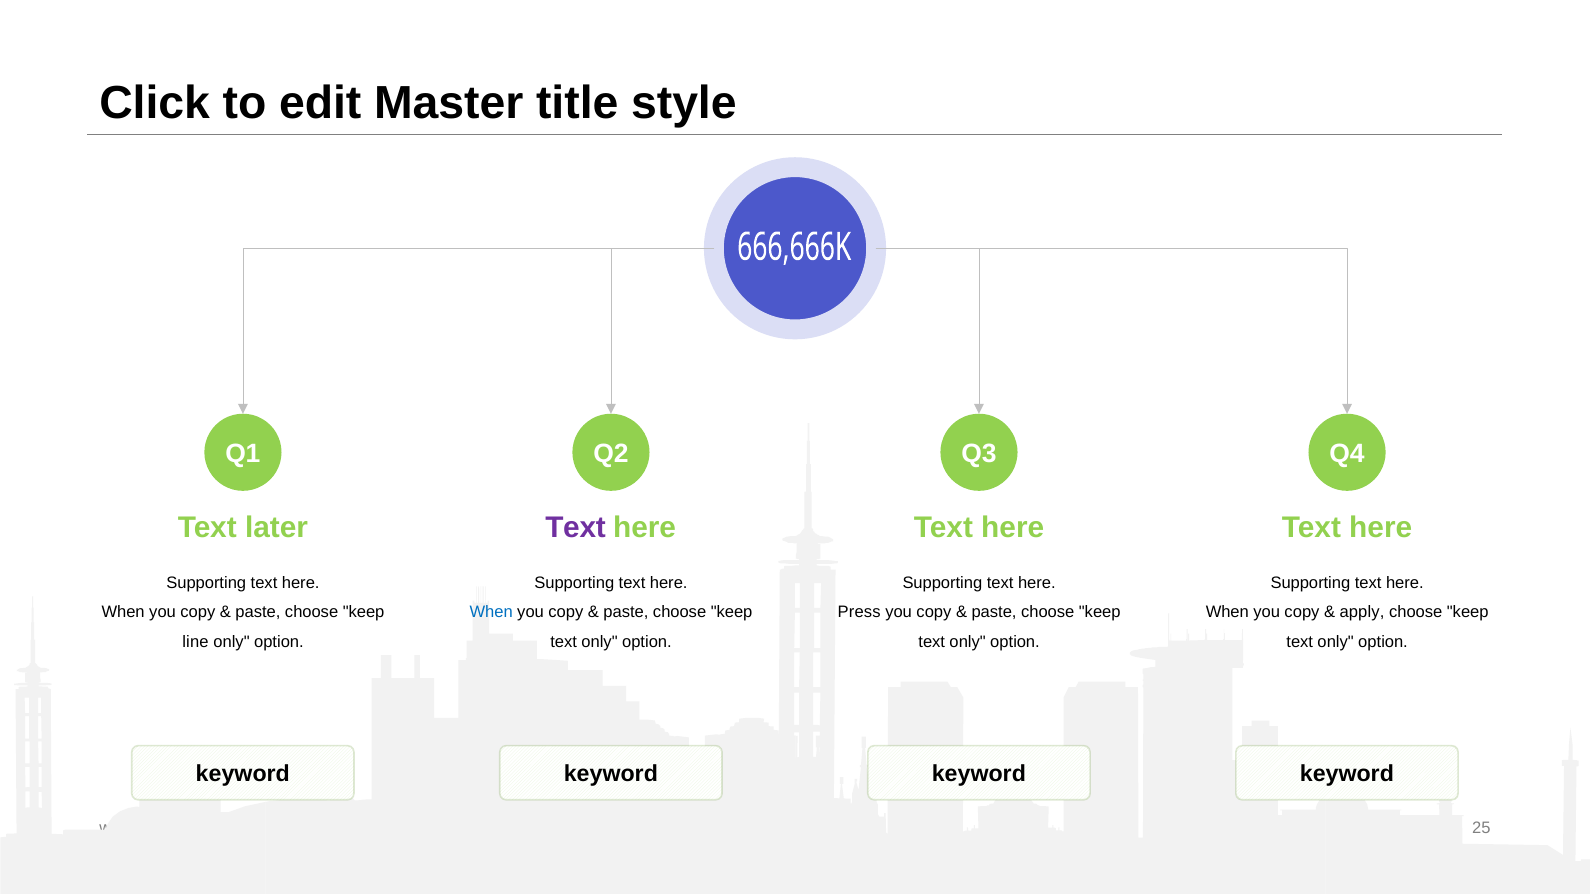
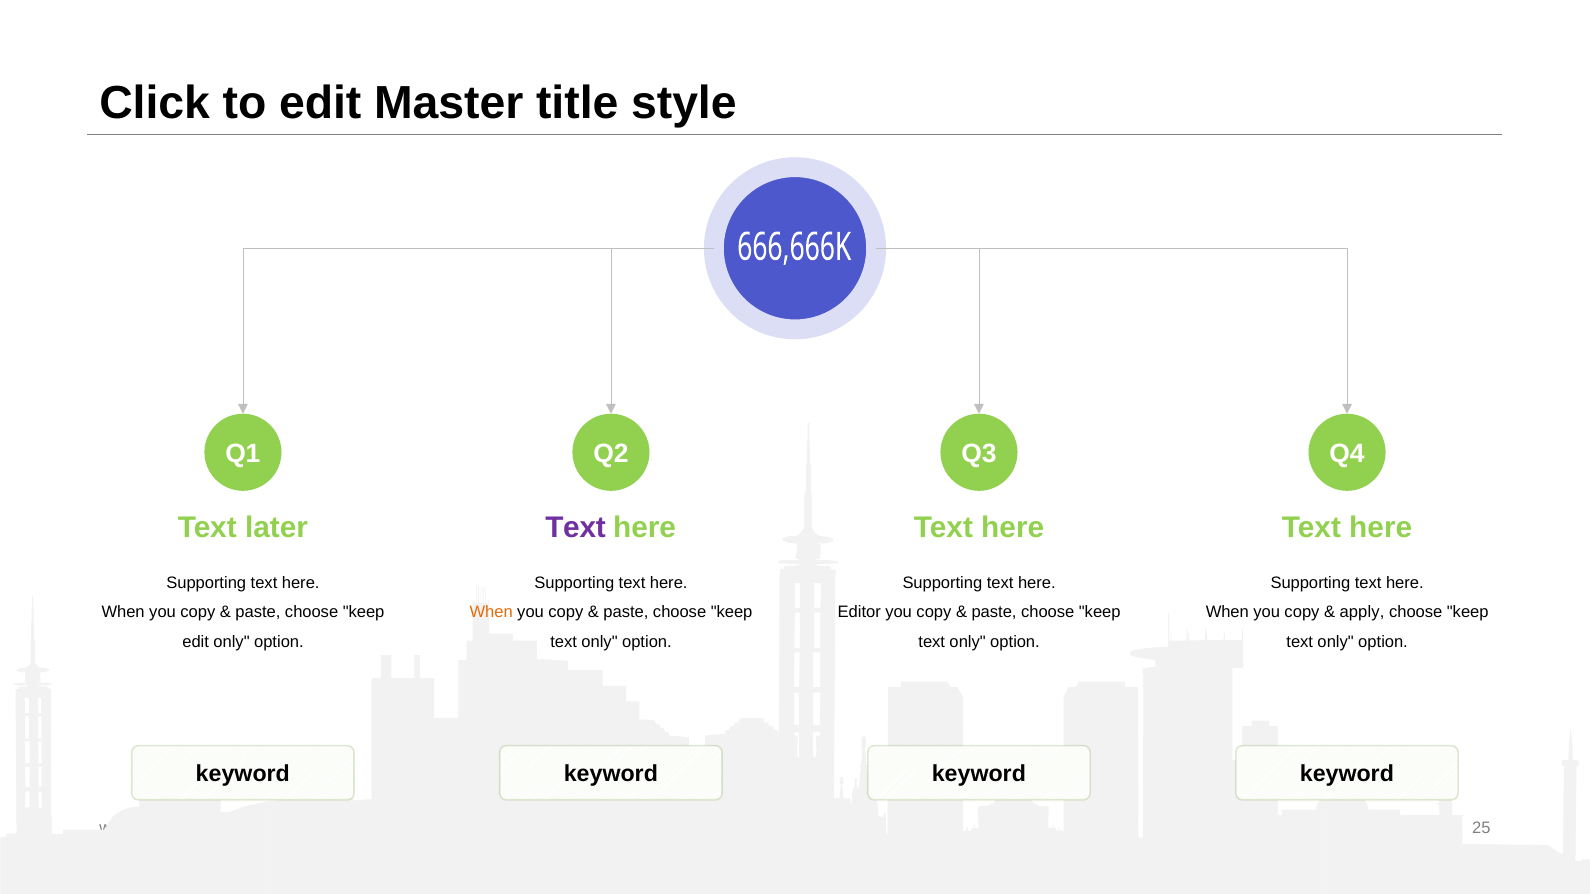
When at (491, 613) colour: blue -> orange
Press: Press -> Editor
line at (196, 642): line -> edit
